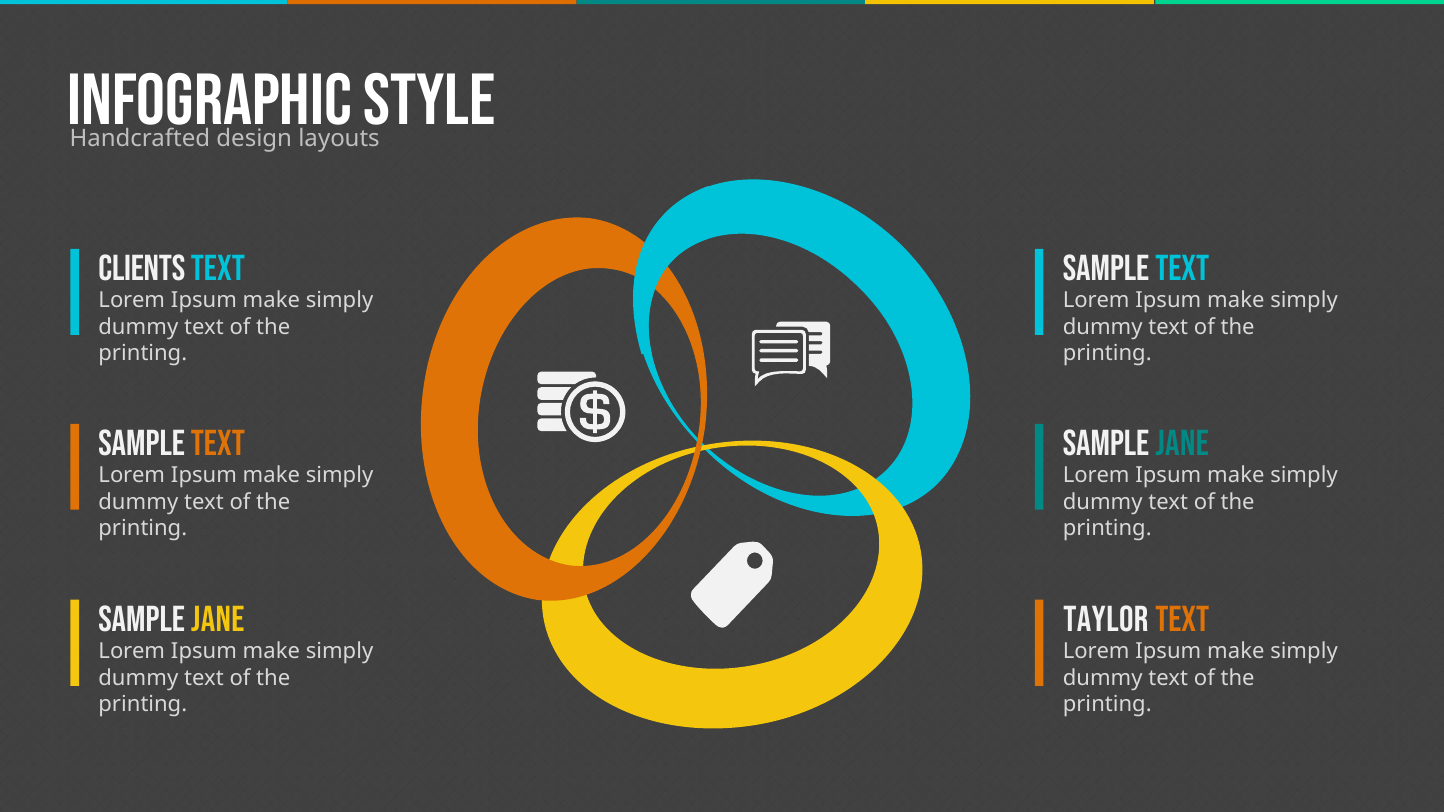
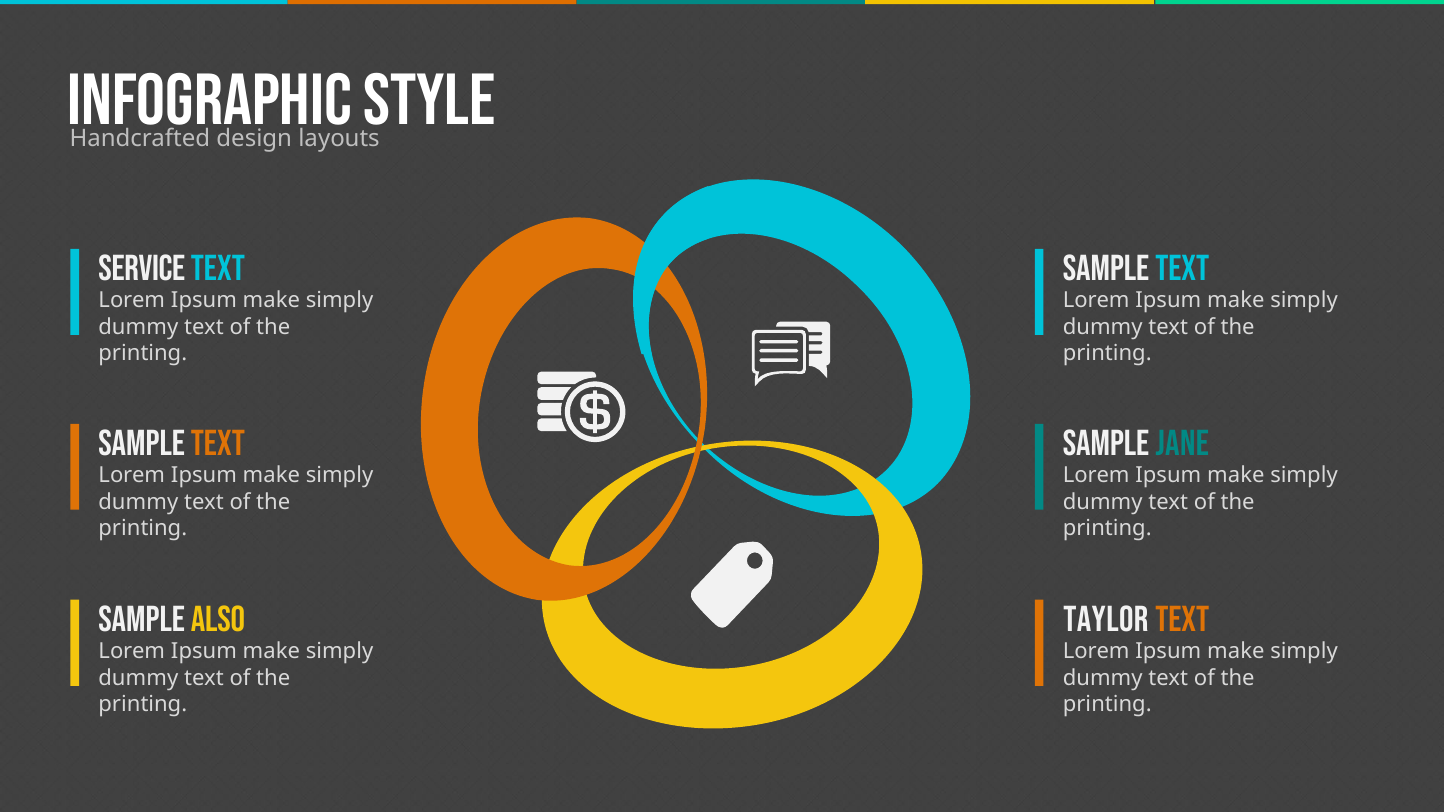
CLIENTS: CLIENTS -> SERVICE
JANE at (218, 620): JANE -> ALSO
